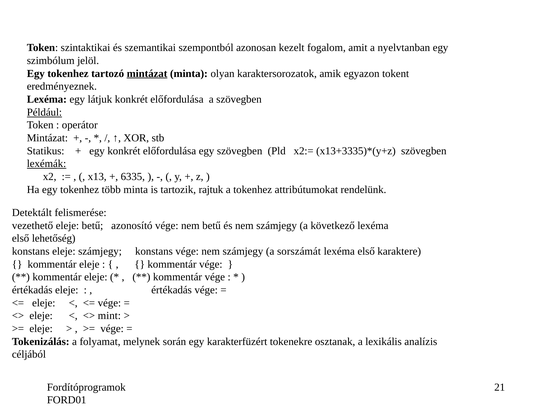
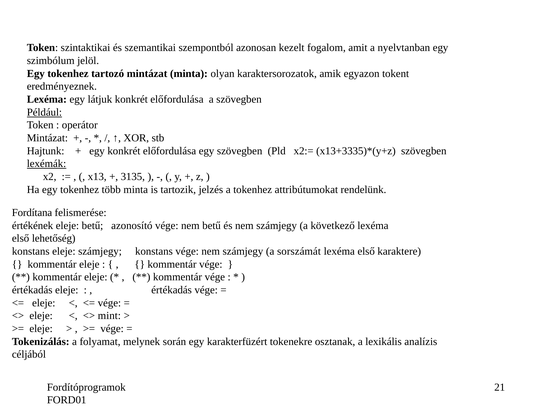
mintázat at (147, 73) underline: present -> none
Statikus: Statikus -> Hajtunk
6335: 6335 -> 3135
rajtuk: rajtuk -> jelzés
Detektált: Detektált -> Fordítana
vezethető: vezethető -> értékének
